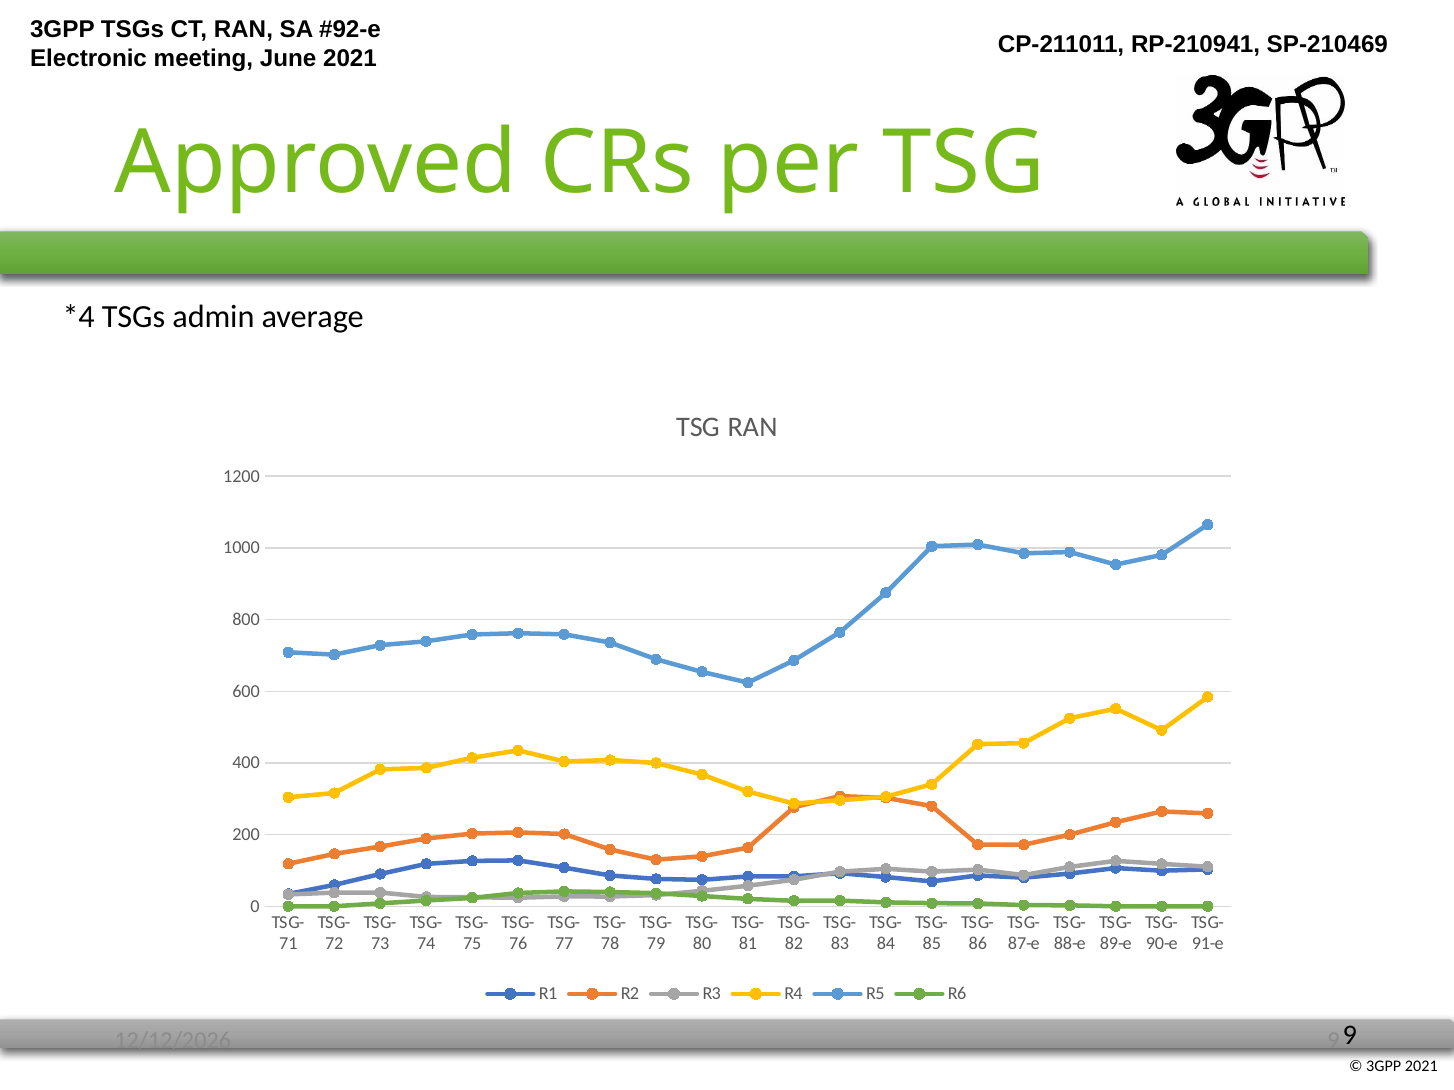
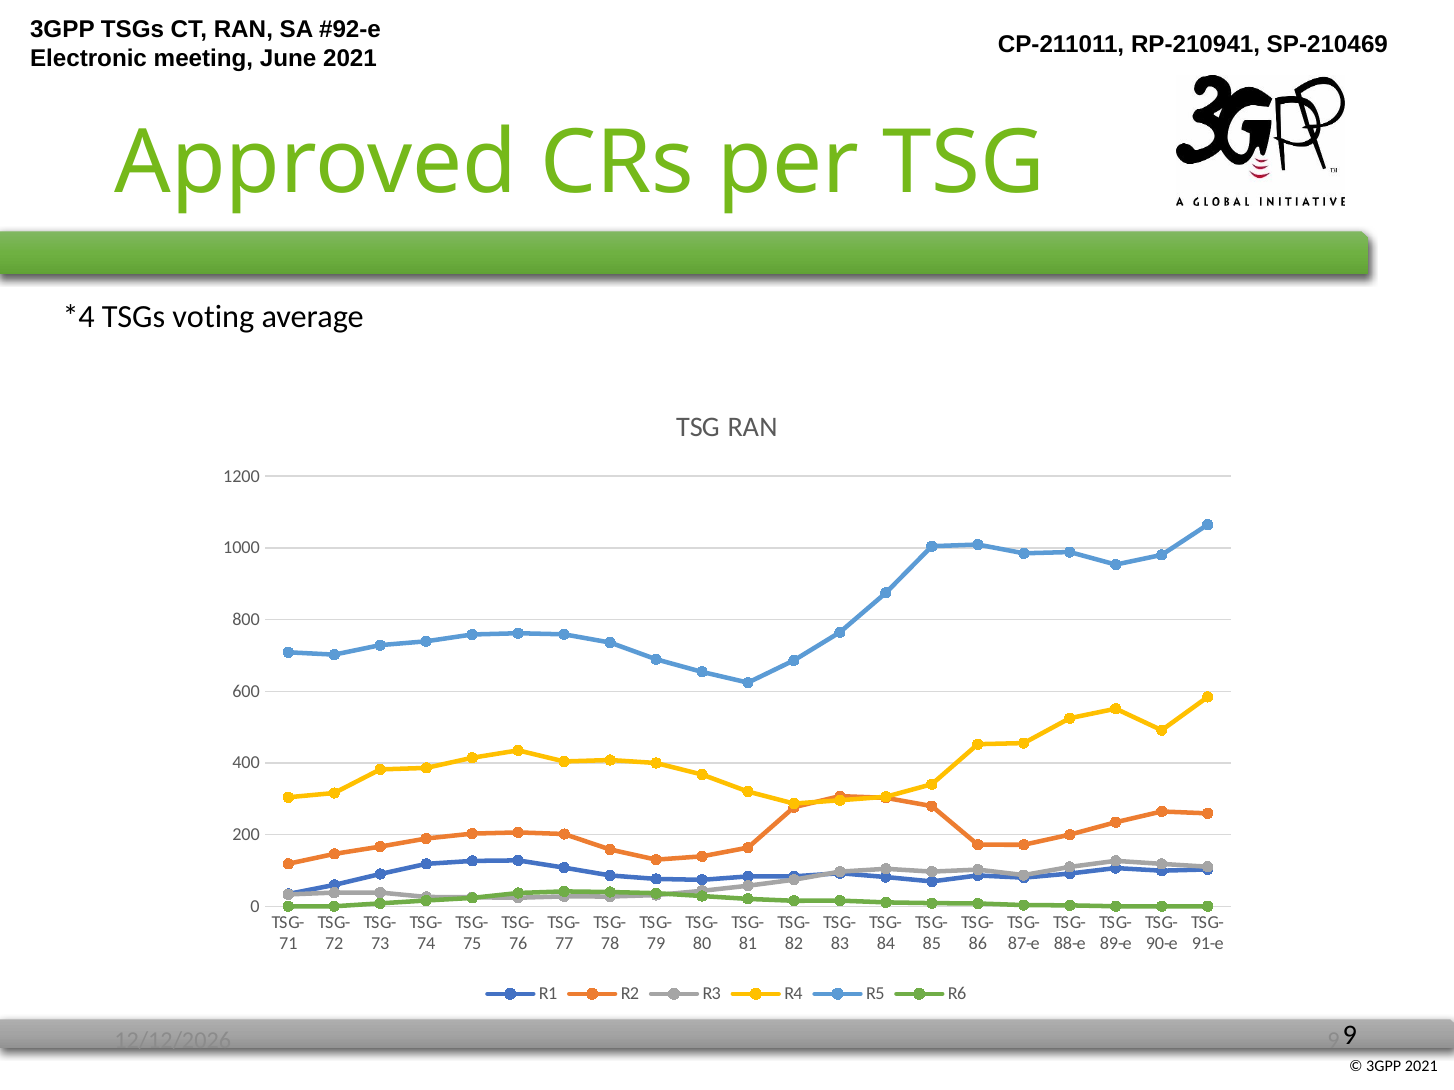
admin: admin -> voting
